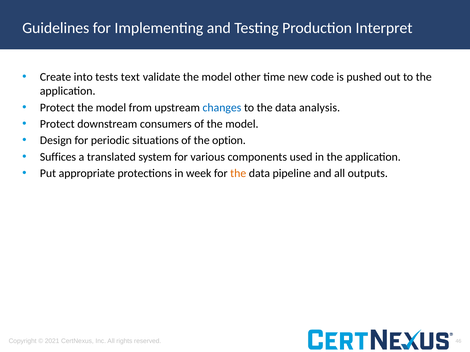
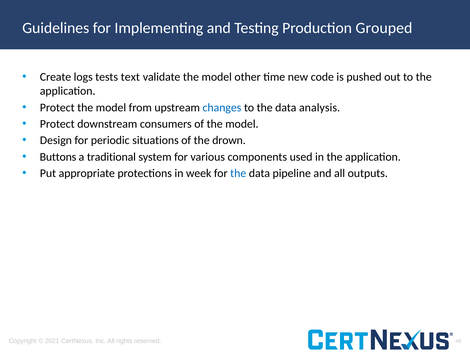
Interpret: Interpret -> Grouped
into: into -> logs
option: option -> drown
Suffices: Suffices -> Buttons
translated: translated -> traditional
the at (238, 174) colour: orange -> blue
